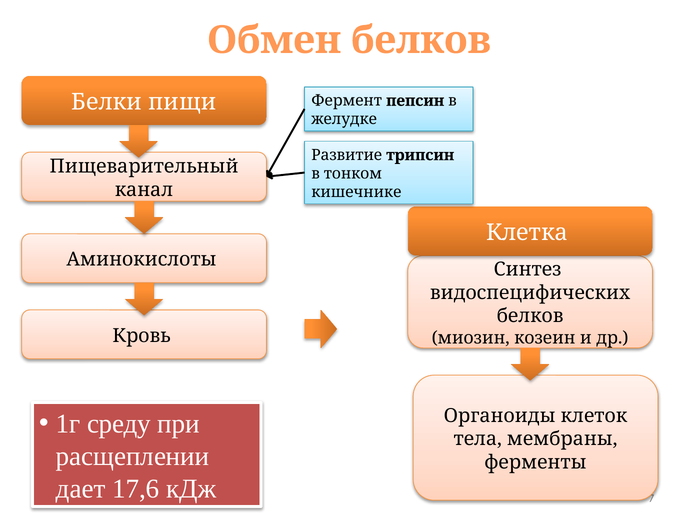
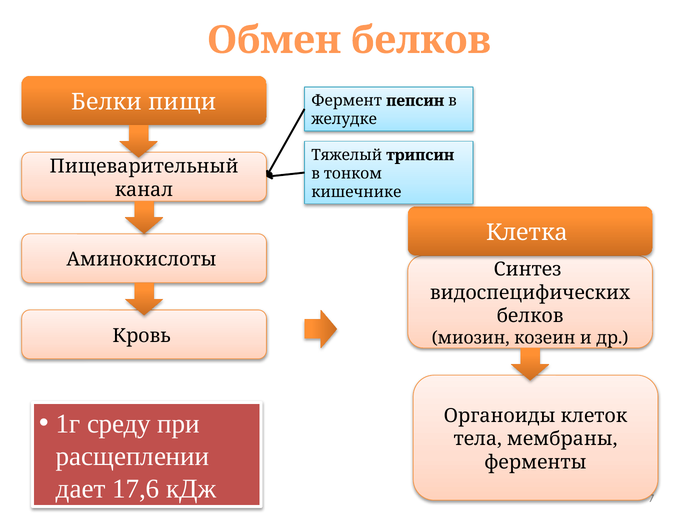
Развитие: Развитие -> Тяжелый
